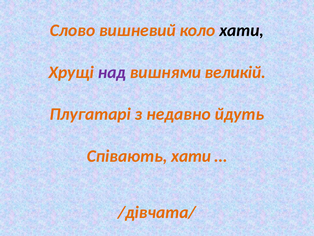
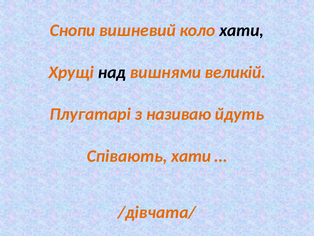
Слово: Слово -> Снопи
над colour: purple -> black
недавно: недавно -> називаю
